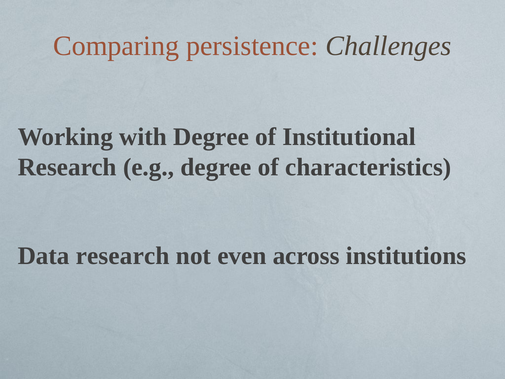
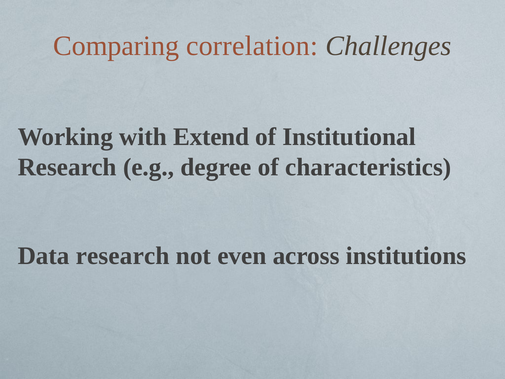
persistence: persistence -> correlation
with Degree: Degree -> Extend
